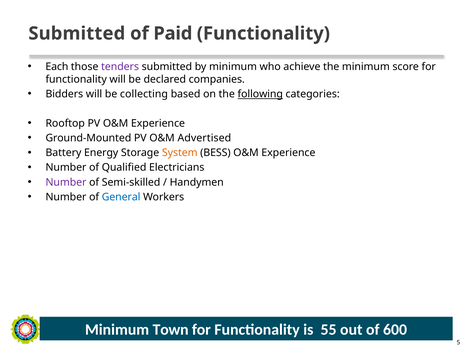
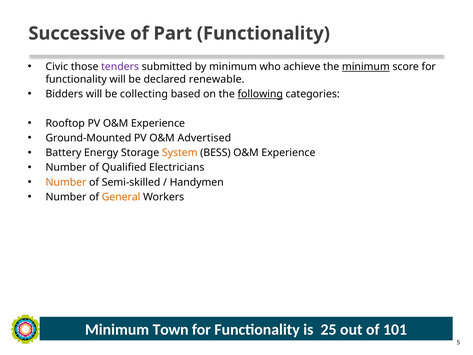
Submitted at (77, 33): Submitted -> Successive
Paid: Paid -> Part
Each: Each -> Civic
minimum at (366, 67) underline: none -> present
companies: companies -> renewable
Number at (66, 182) colour: purple -> orange
General colour: blue -> orange
55: 55 -> 25
600: 600 -> 101
